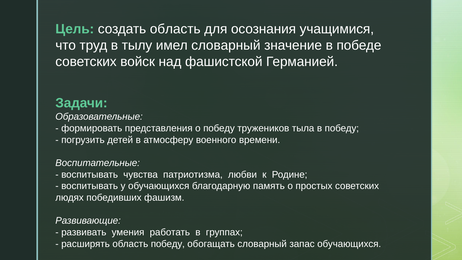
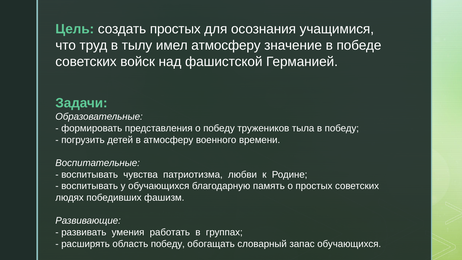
создать область: область -> простых
имел словарный: словарный -> атмосферу
